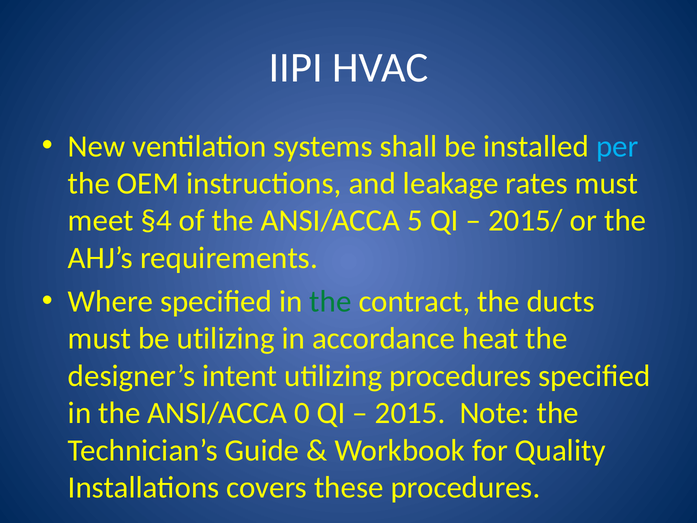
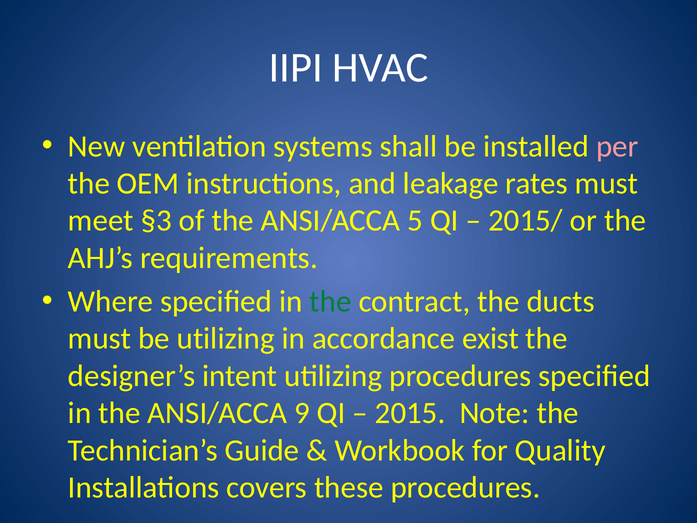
per colour: light blue -> pink
§4: §4 -> §3
heat: heat -> exist
0: 0 -> 9
